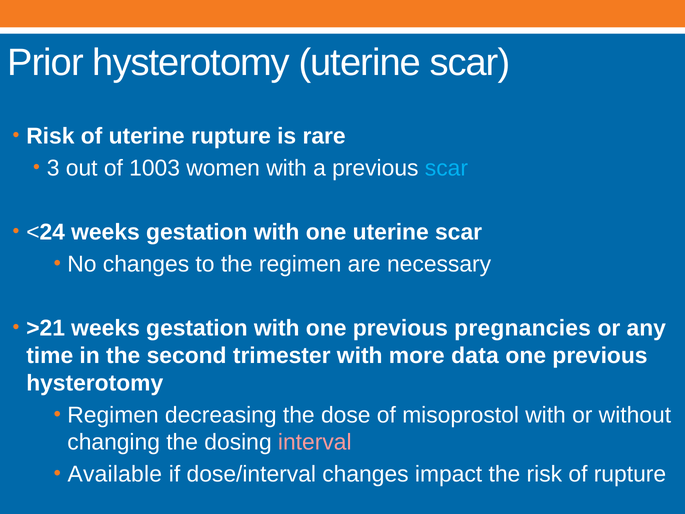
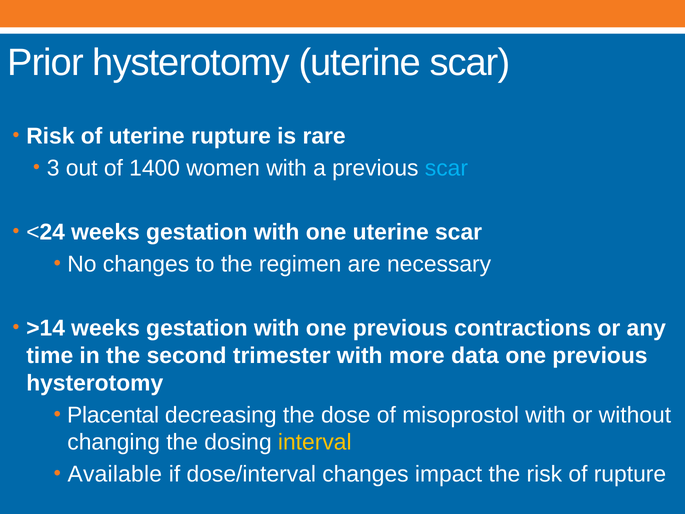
1003: 1003 -> 1400
>21: >21 -> >14
pregnancies: pregnancies -> contractions
Regimen at (113, 415): Regimen -> Placental
interval colour: pink -> yellow
